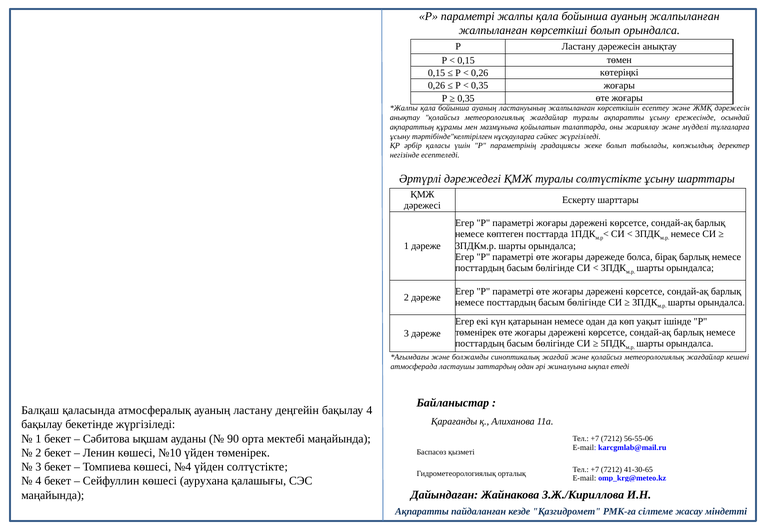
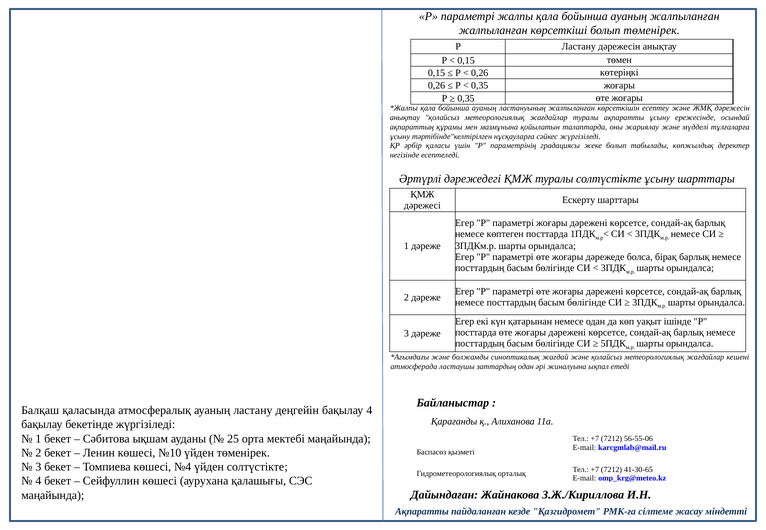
болып орындалса: орындалса -> төменірек
төменірек at (476, 333): төменірек -> посттарда
90: 90 -> 25
